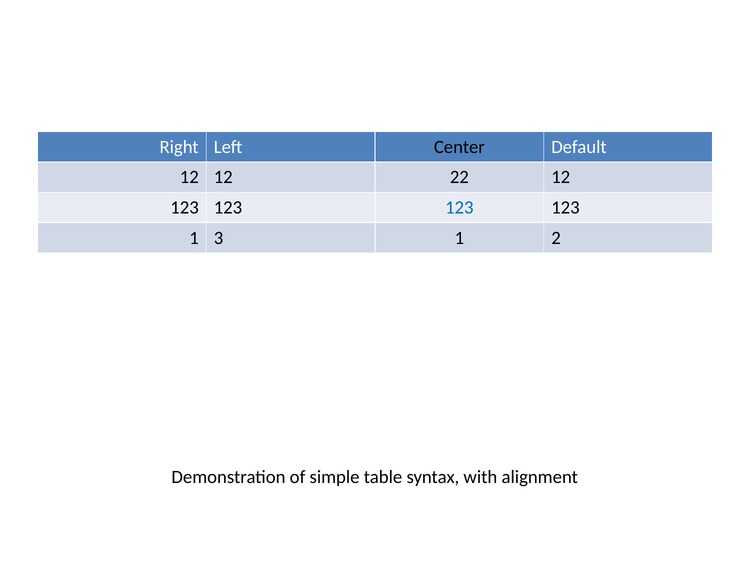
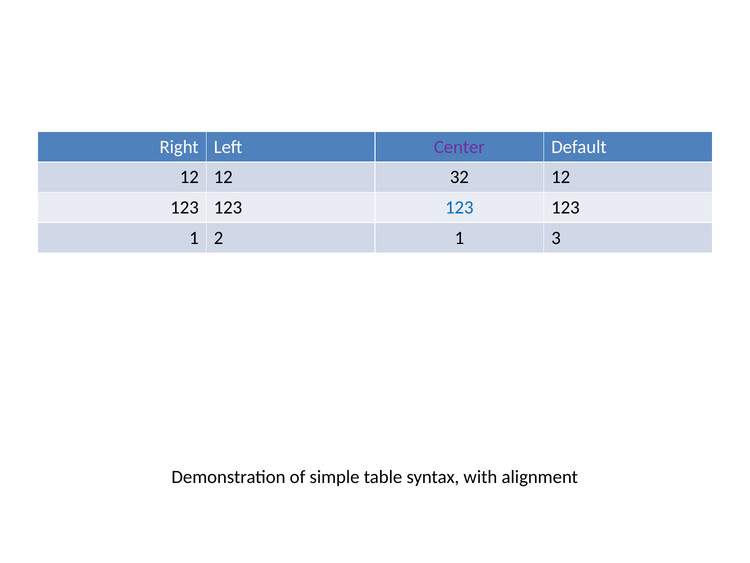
Center colour: black -> purple
22: 22 -> 32
3: 3 -> 2
2: 2 -> 3
